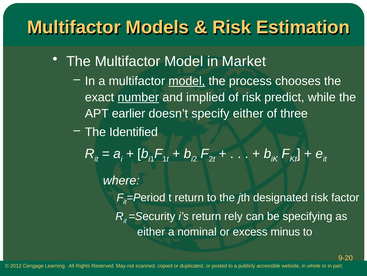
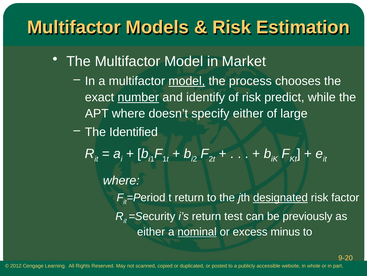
implied: implied -> identify
APT earlier: earlier -> where
three: three -> large
designated underline: none -> present
rely: rely -> test
specifying: specifying -> previously
nominal underline: none -> present
